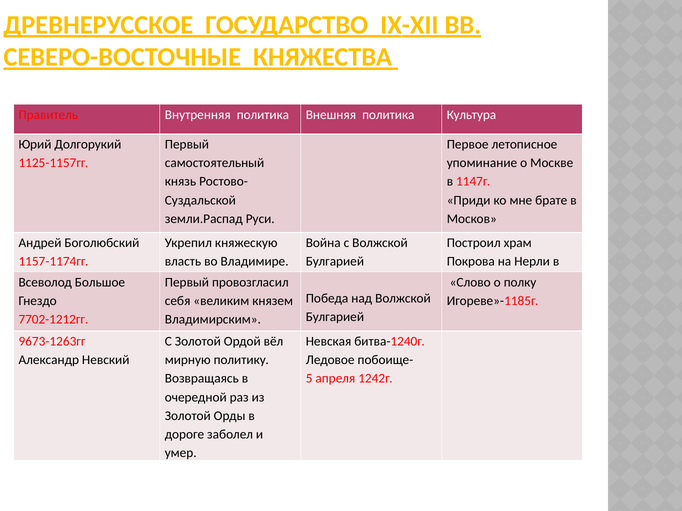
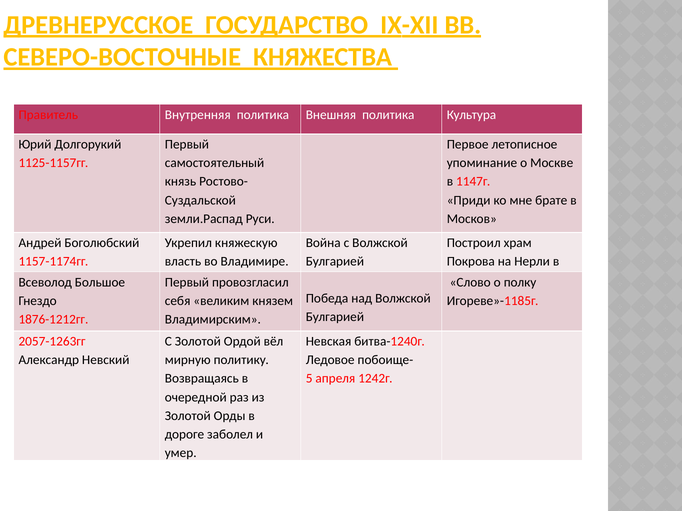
7702-1212гг: 7702-1212гг -> 1876-1212гг
9673-1263гг: 9673-1263гг -> 2057-1263гг
